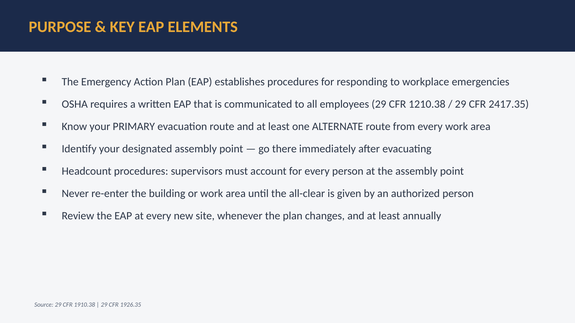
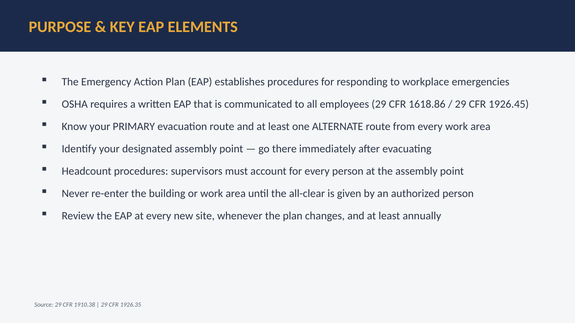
1210.38: 1210.38 -> 1618.86
2417.35: 2417.35 -> 1926.45
